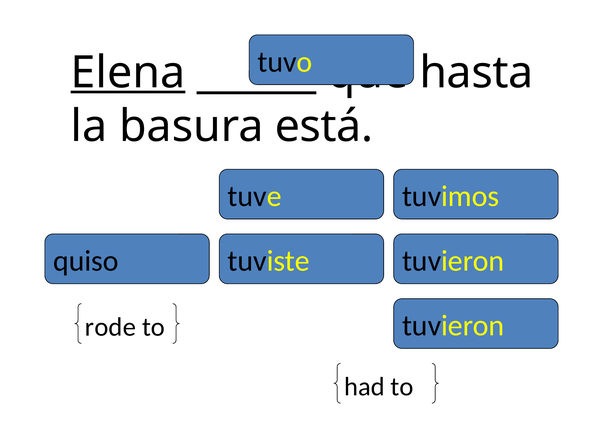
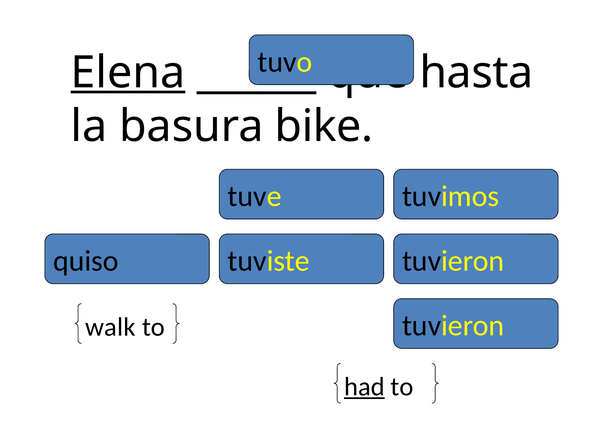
está: está -> bike
rode: rode -> walk
had underline: none -> present
